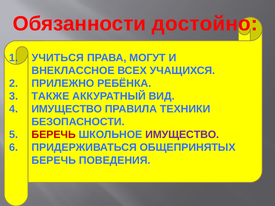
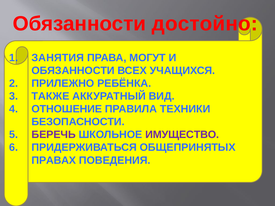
УЧИТЬСЯ: УЧИТЬСЯ -> ЗАНЯТИЯ
ВНЕКЛАССНОЕ at (73, 71): ВНЕКЛАССНОЕ -> ОБЯЗАННОСТИ
ИМУЩЕСТВО at (67, 109): ИМУЩЕСТВО -> ОТНОШЕНИЕ
БЕРЕЧЬ at (54, 135) colour: red -> purple
БЕРЕЧЬ at (54, 160): БЕРЕЧЬ -> ПРАВАХ
